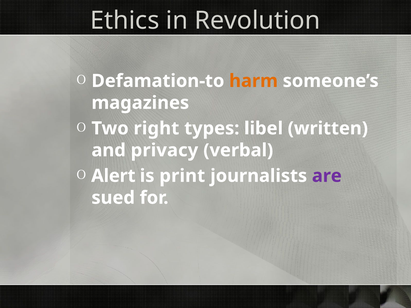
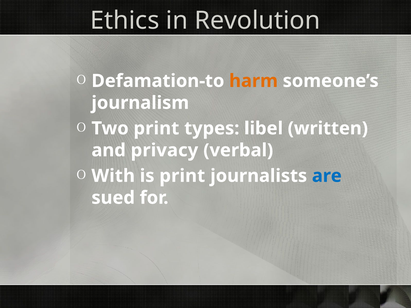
magazines: magazines -> journalism
Two right: right -> print
Alert: Alert -> With
are colour: purple -> blue
